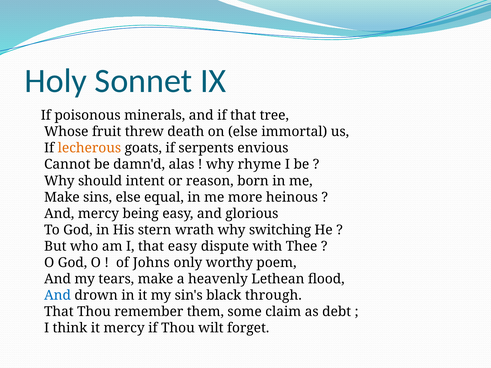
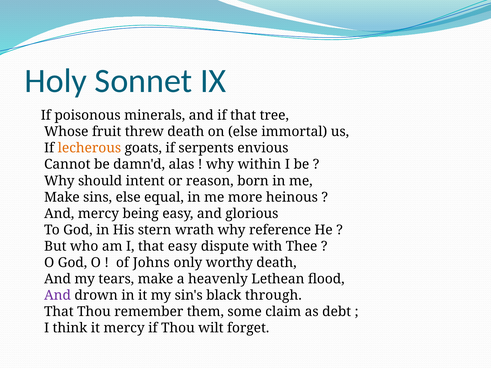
rhyme: rhyme -> within
switching: switching -> reference
worthy poem: poem -> death
And at (58, 296) colour: blue -> purple
